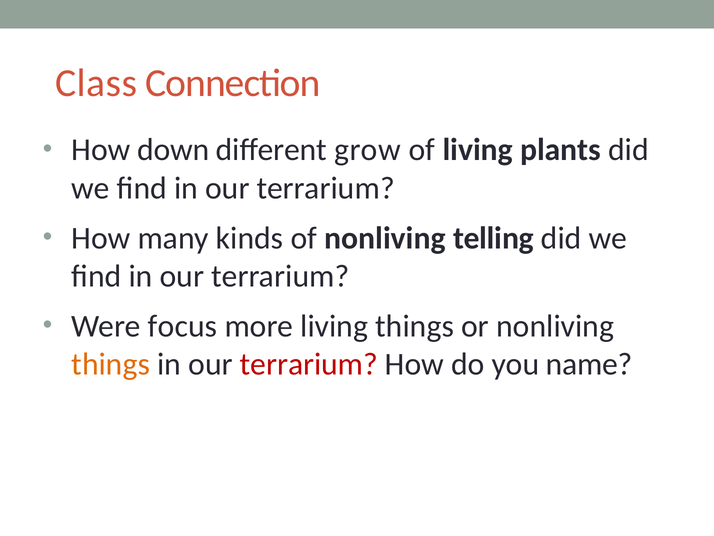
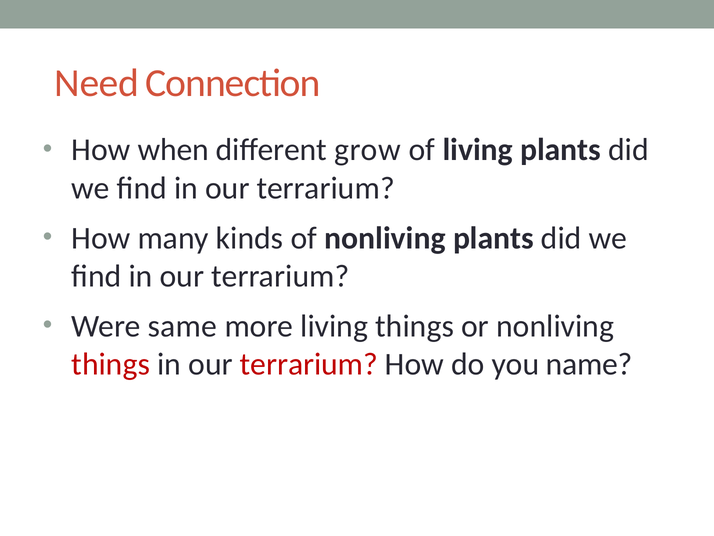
Class: Class -> Need
down: down -> when
nonliving telling: telling -> plants
focus: focus -> same
things at (111, 364) colour: orange -> red
